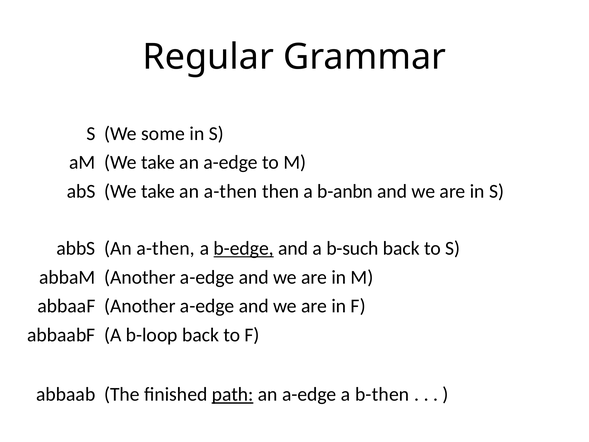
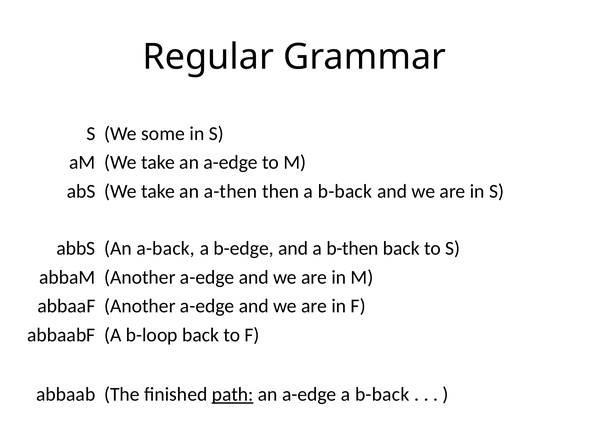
then a b-anbn: b-anbn -> b-back
abbS An a-then: a-then -> a-back
b-edge underline: present -> none
b-such: b-such -> b-then
a-edge a b-then: b-then -> b-back
